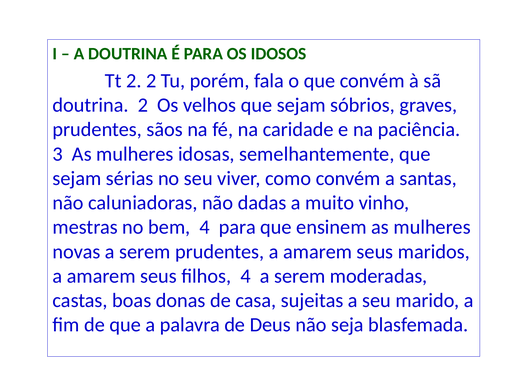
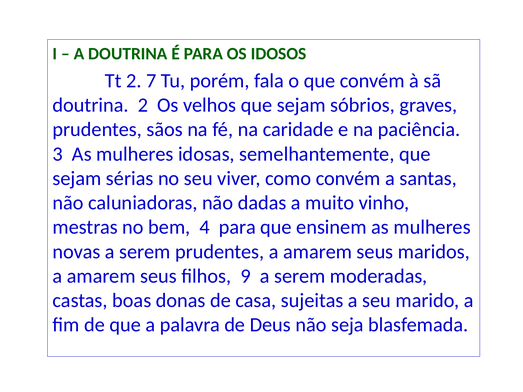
2 2: 2 -> 7
filhos 4: 4 -> 9
